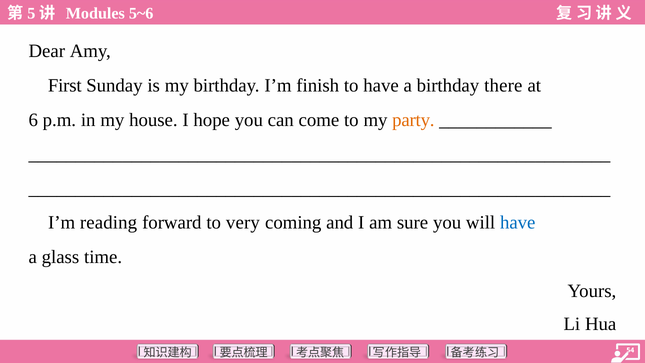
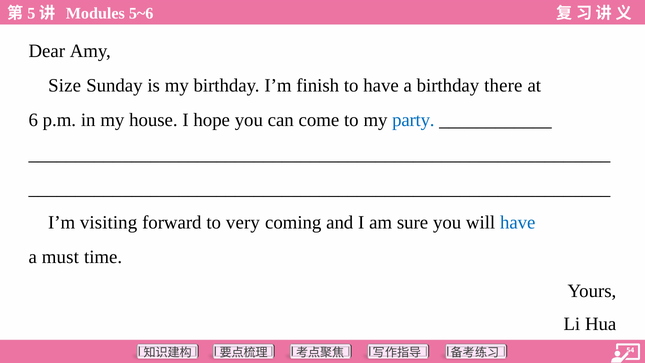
First: First -> Size
party colour: orange -> blue
reading: reading -> visiting
glass: glass -> must
